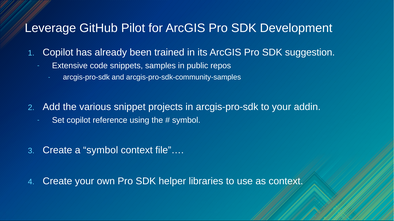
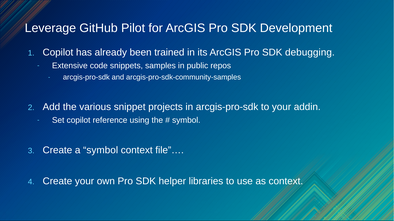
suggestion: suggestion -> debugging
